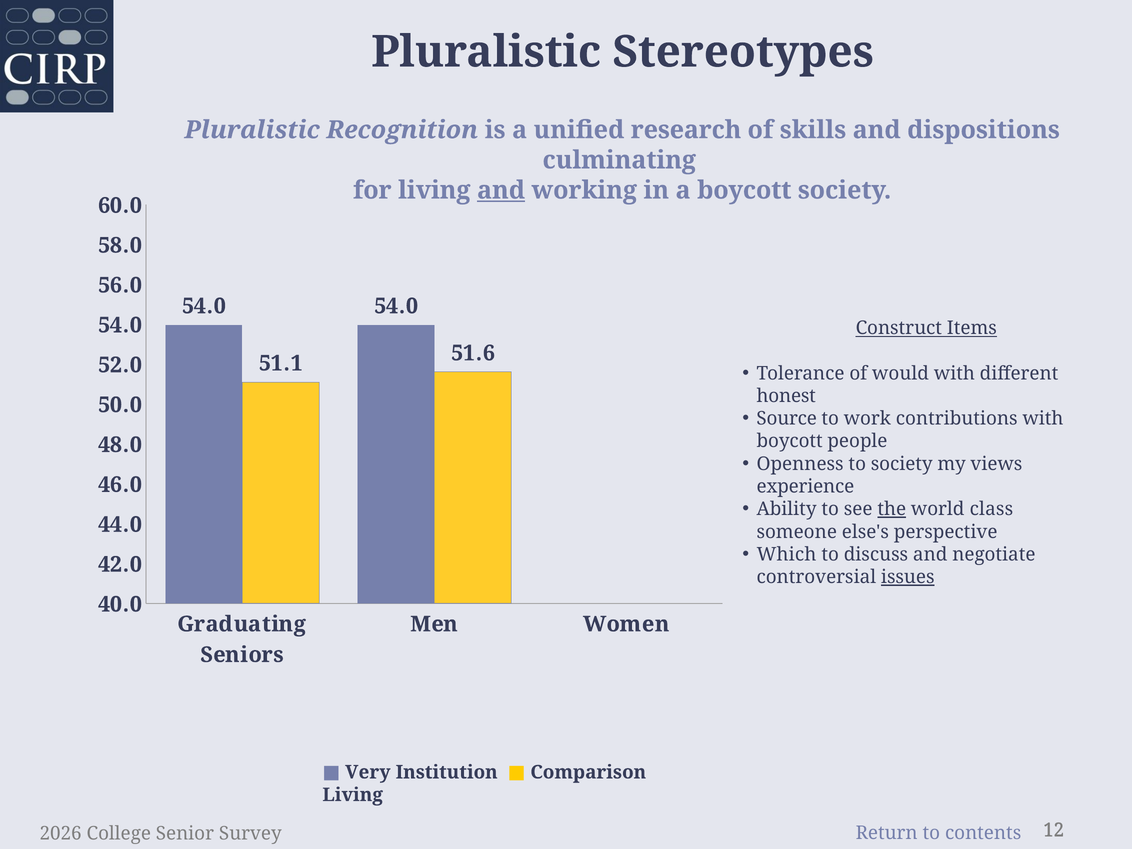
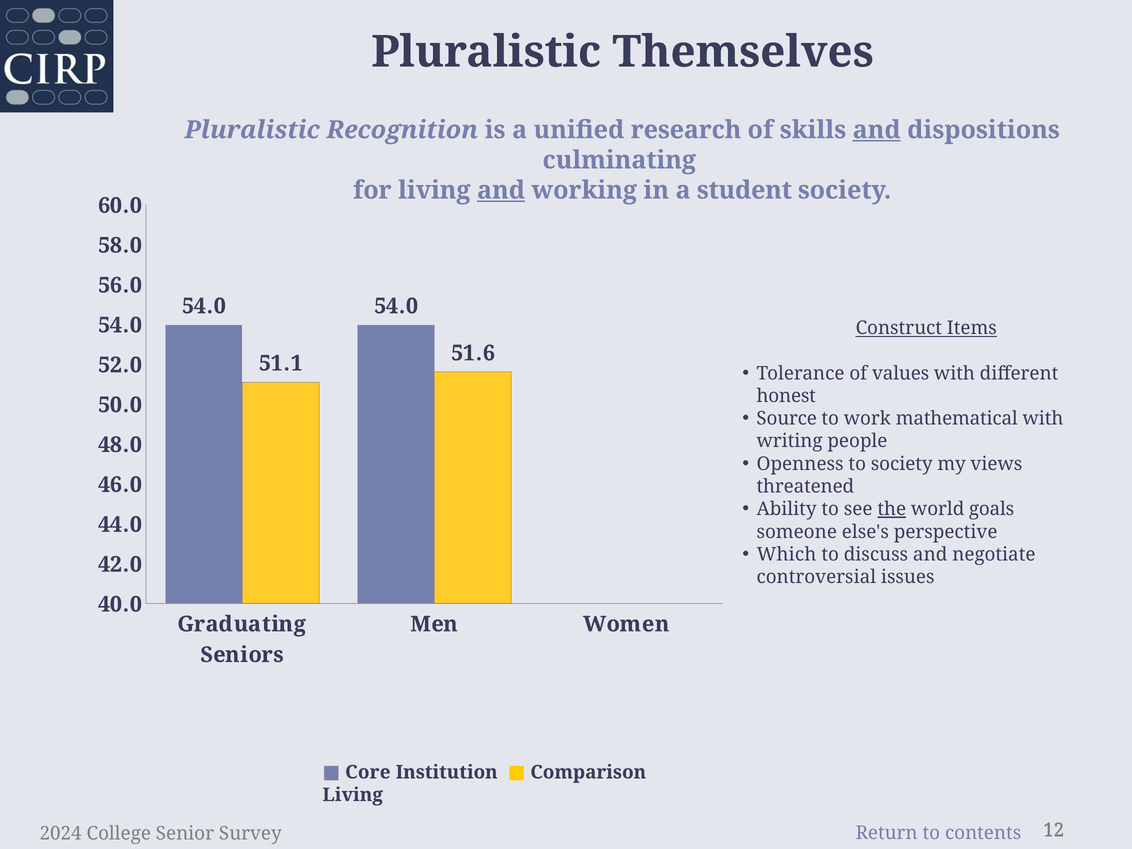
Stereotypes: Stereotypes -> Themselves
and at (877, 130) underline: none -> present
a boycott: boycott -> student
would: would -> values
contributions: contributions -> mathematical
boycott at (790, 441): boycott -> writing
experience: experience -> threatened
class: class -> goals
issues underline: present -> none
Very: Very -> Core
2026: 2026 -> 2024
